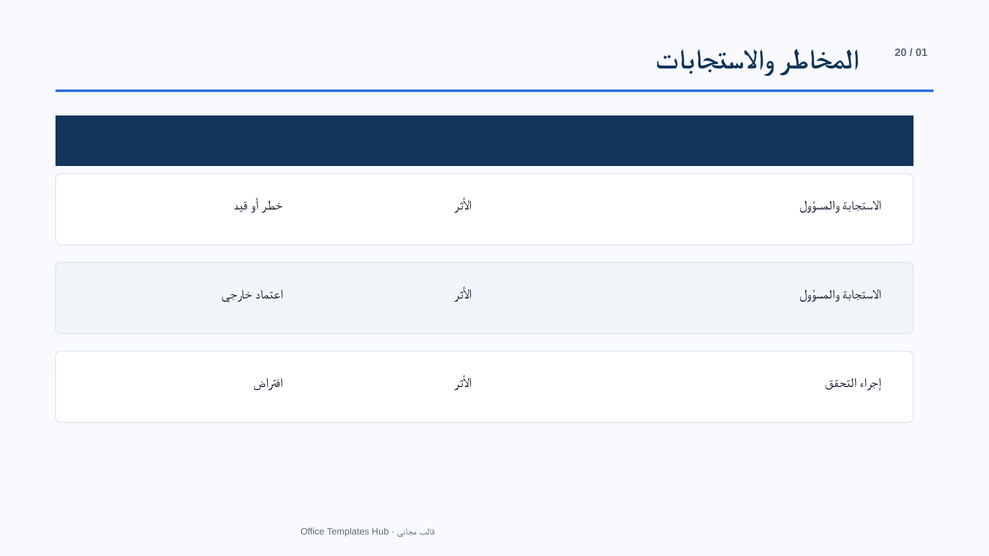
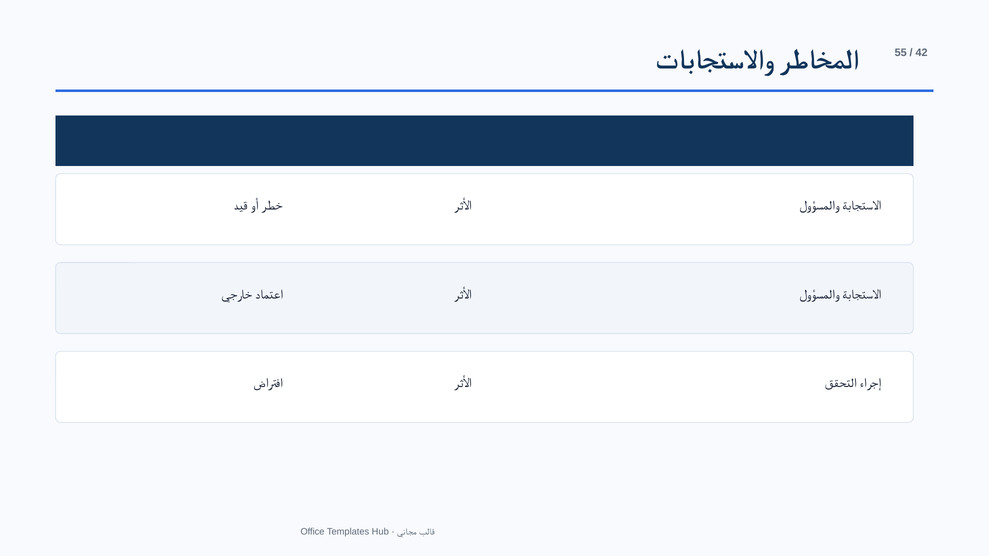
20: 20 -> 55
01: 01 -> 42
